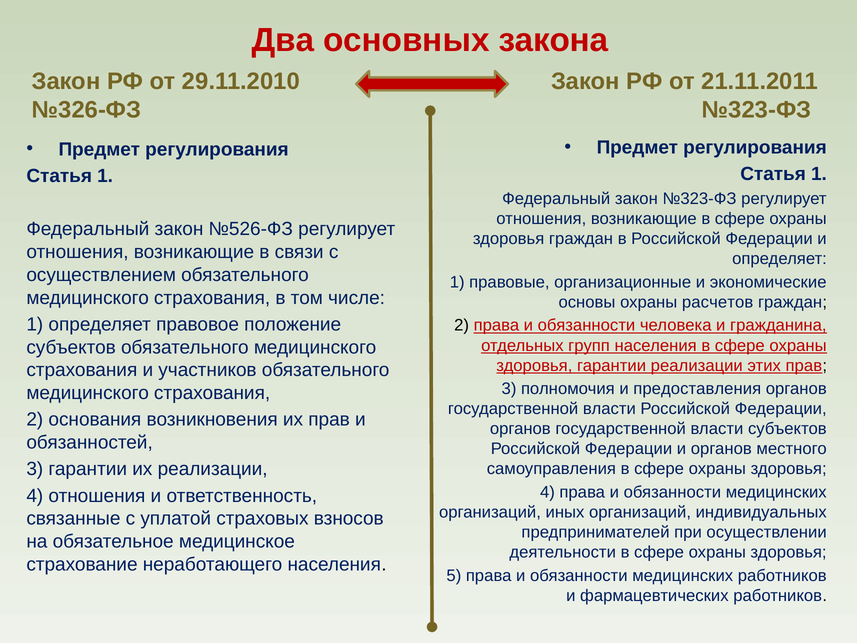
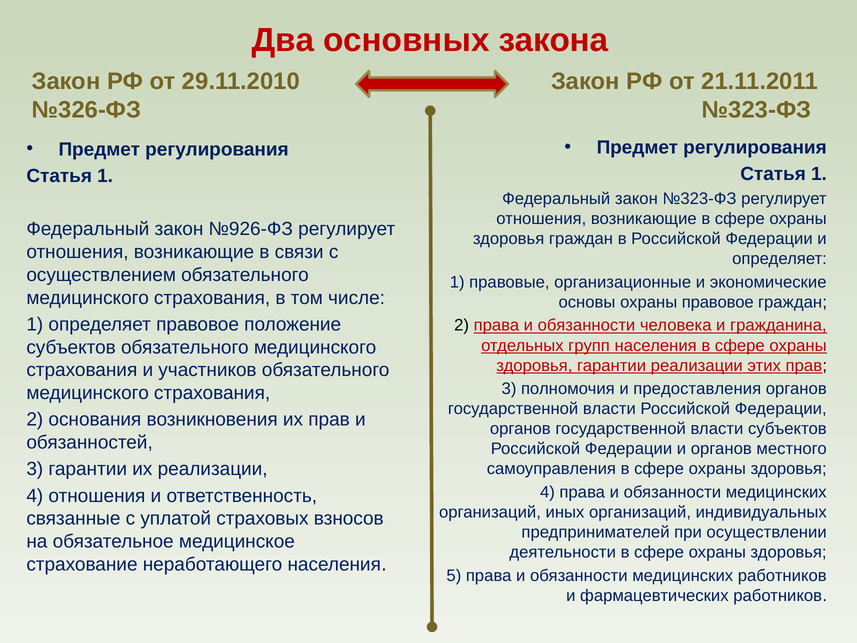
№526-ФЗ: №526-ФЗ -> №926-ФЗ
охраны расчетов: расчетов -> правовое
